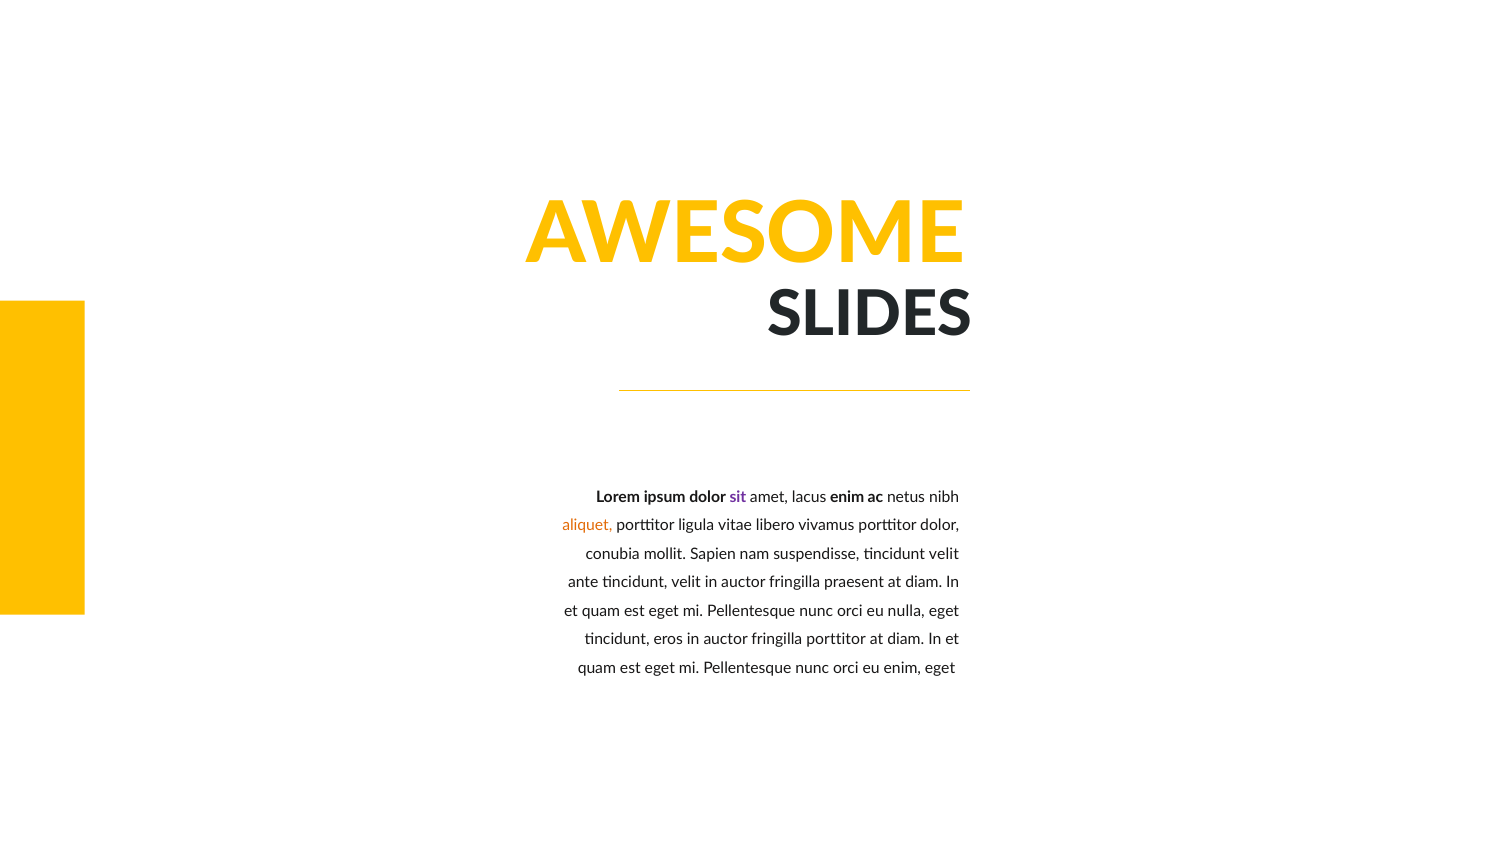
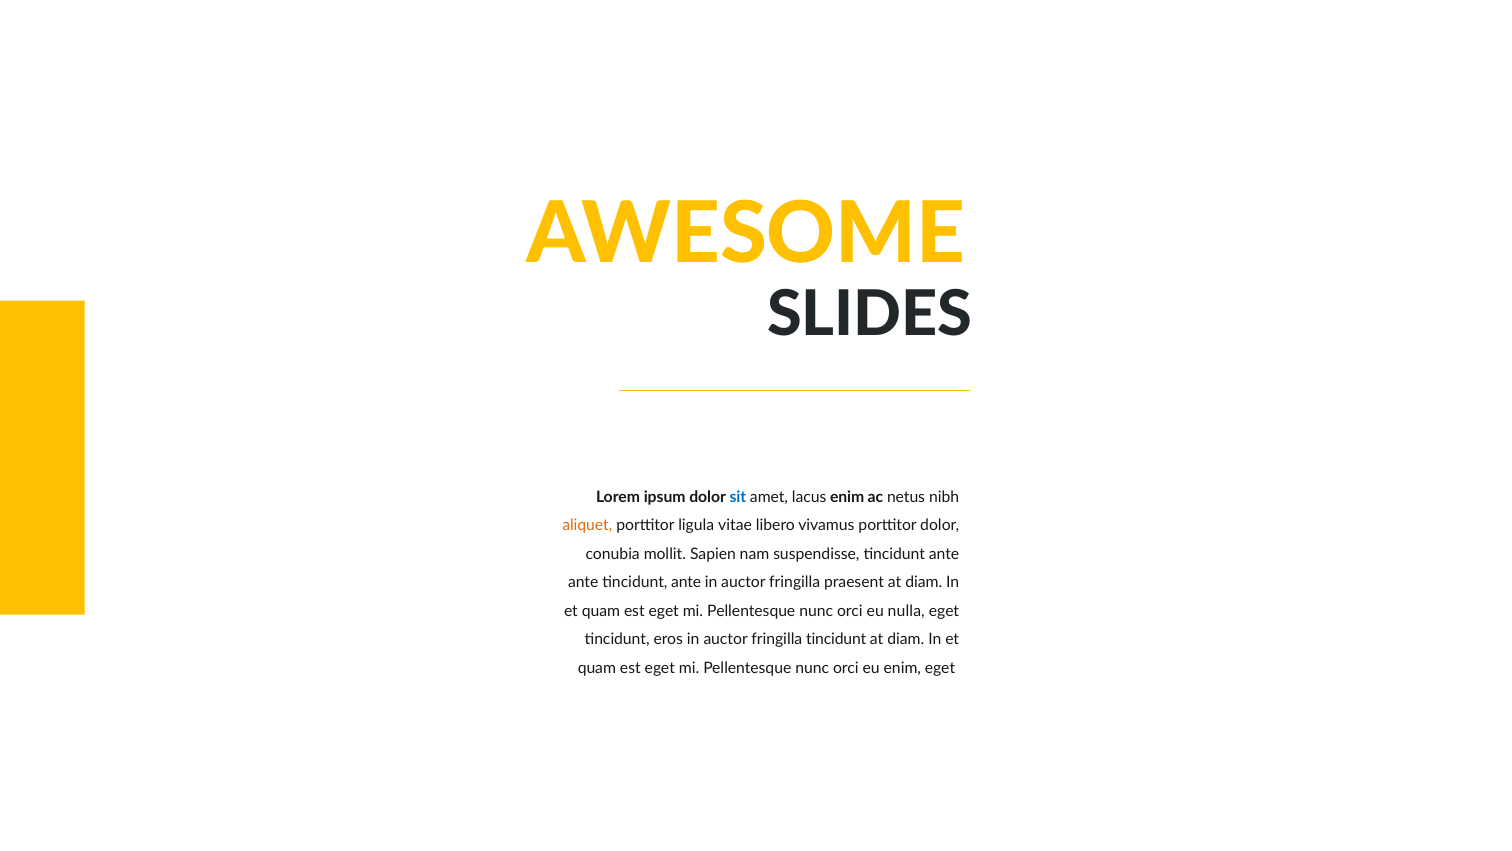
sit colour: purple -> blue
suspendisse tincidunt velit: velit -> ante
ante tincidunt velit: velit -> ante
fringilla porttitor: porttitor -> tincidunt
